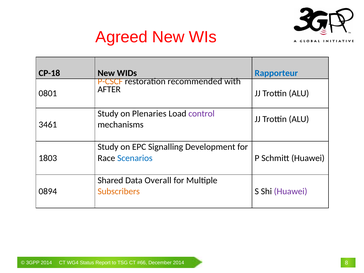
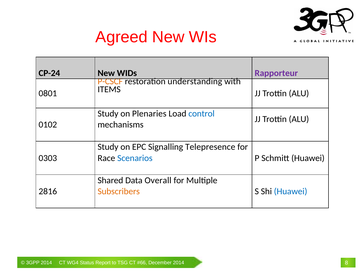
CP-18: CP-18 -> CP-24
Rapporteur colour: blue -> purple
recommended: recommended -> understanding
AFTER: AFTER -> ITEMS
control colour: purple -> blue
3461: 3461 -> 0102
Development: Development -> Telepresence
1803: 1803 -> 0303
0894: 0894 -> 2816
Huawei at (291, 191) colour: purple -> blue
